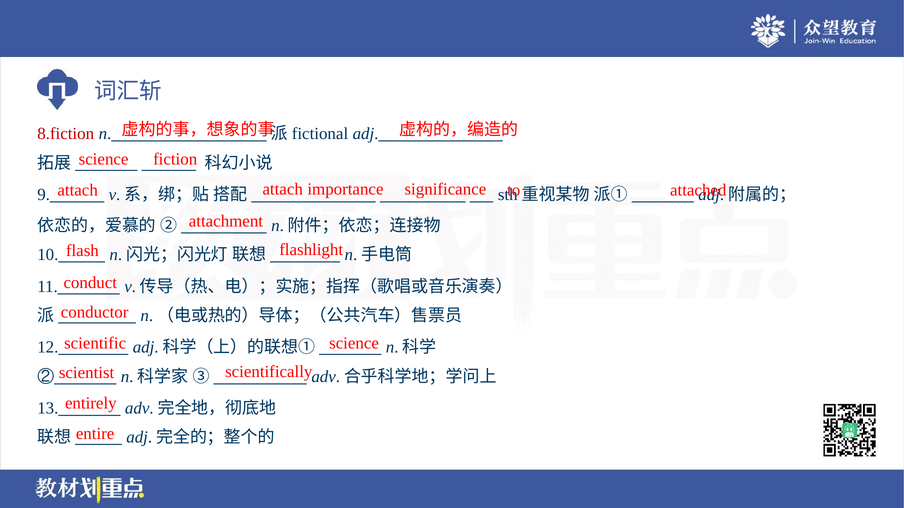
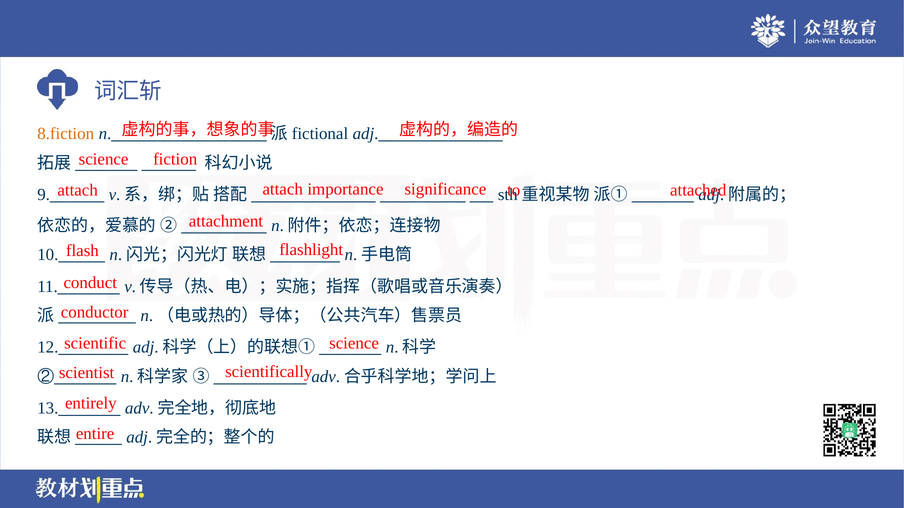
8.fiction colour: red -> orange
